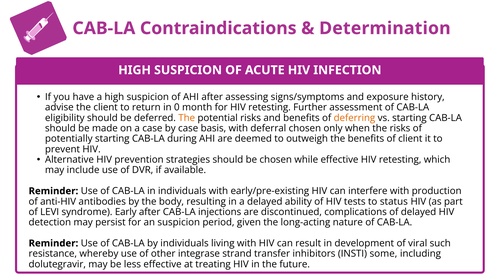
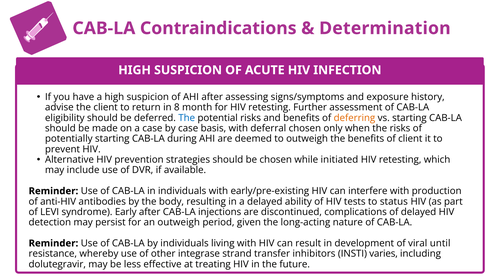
0: 0 -> 8
The at (187, 118) colour: orange -> blue
while effective: effective -> initiated
an suspicion: suspicion -> outweigh
such: such -> until
some: some -> varies
